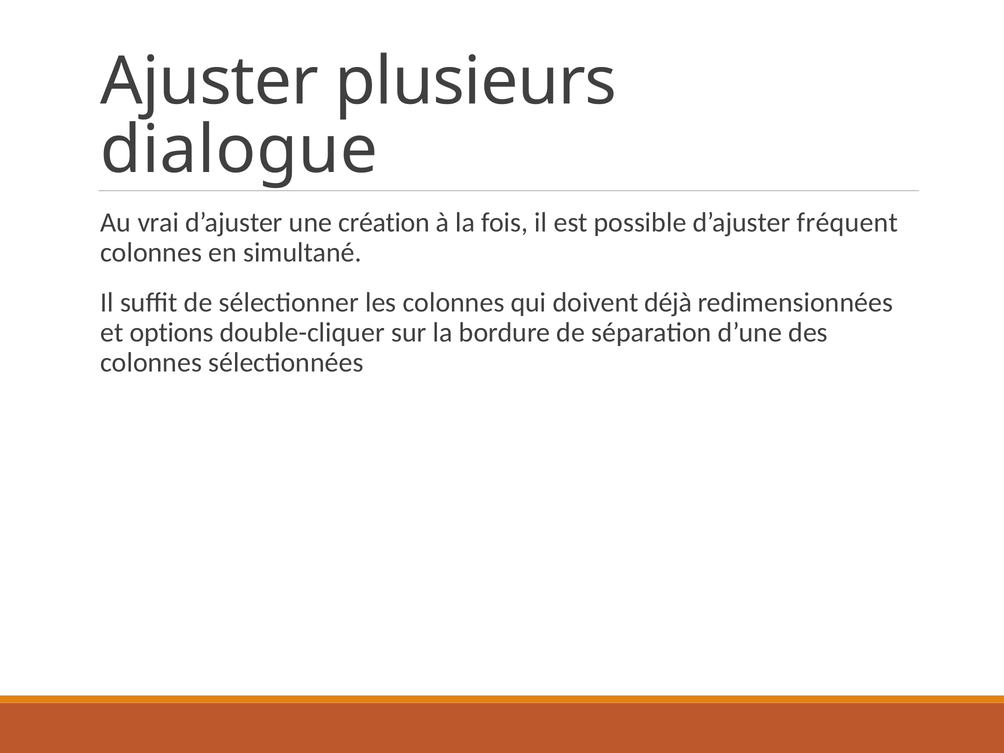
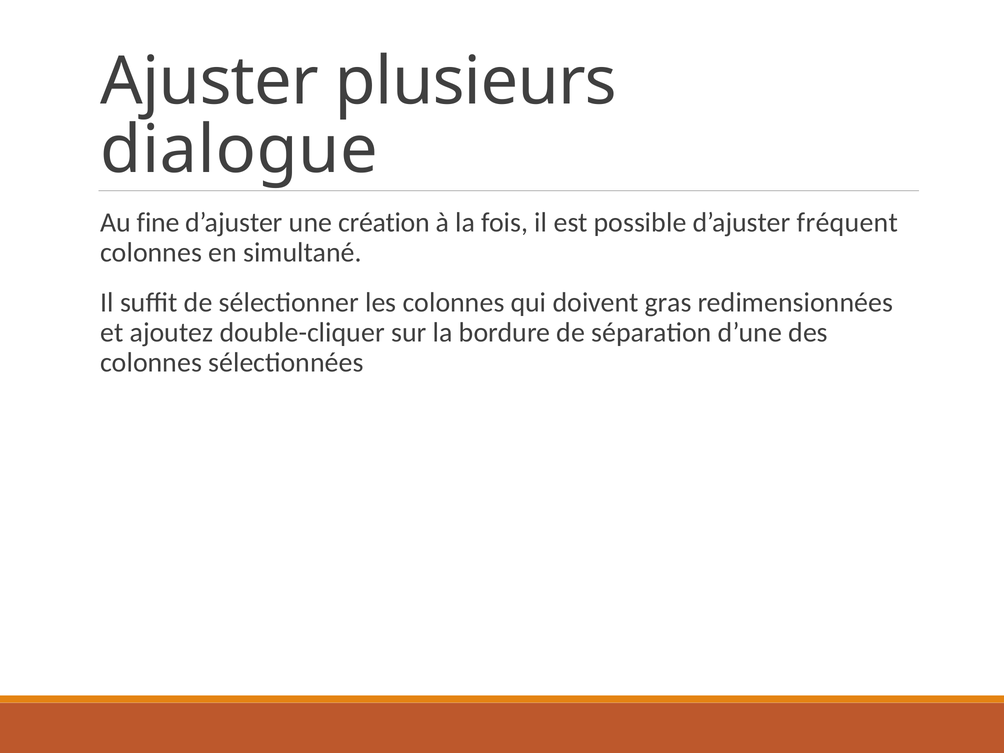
vrai: vrai -> fine
déjà: déjà -> gras
options: options -> ajoutez
